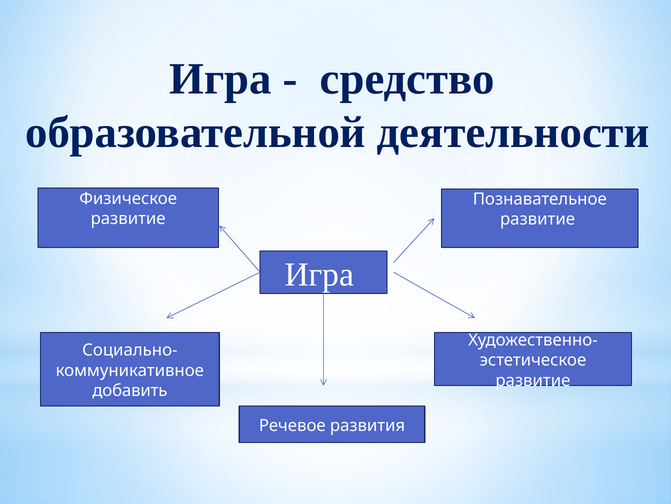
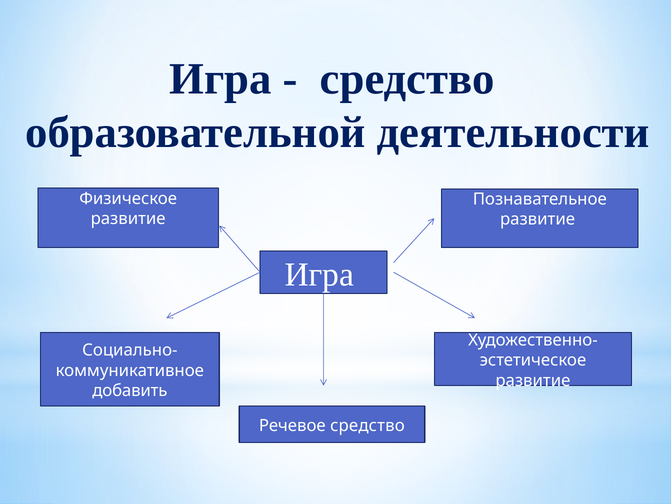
Речевое развития: развития -> средство
